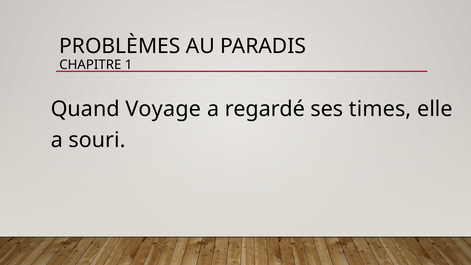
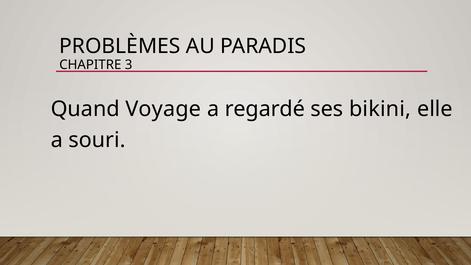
1: 1 -> 3
times: times -> bikini
